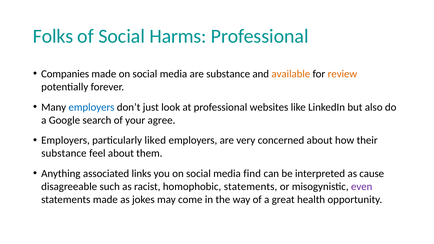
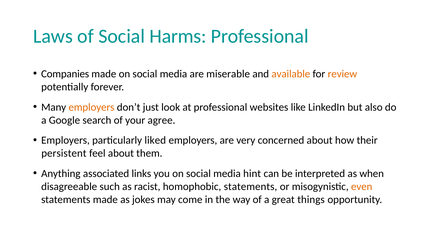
Folks: Folks -> Laws
are substance: substance -> miserable
employers at (91, 107) colour: blue -> orange
substance at (64, 153): substance -> persistent
find: find -> hint
cause: cause -> when
even colour: purple -> orange
health: health -> things
